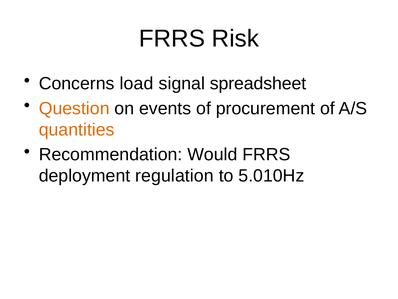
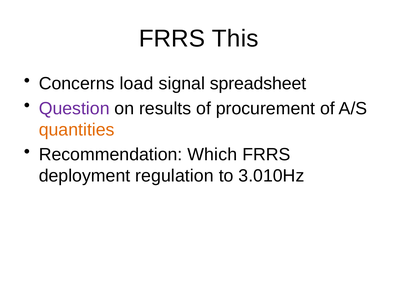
Risk: Risk -> This
Question colour: orange -> purple
events: events -> results
Would: Would -> Which
5.010Hz: 5.010Hz -> 3.010Hz
